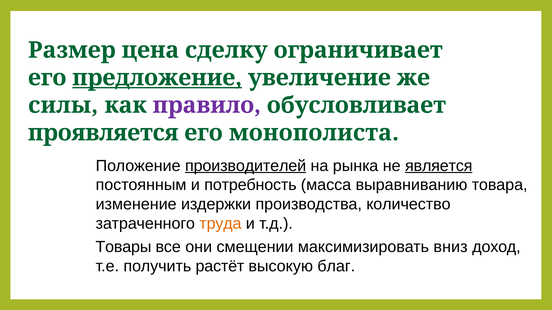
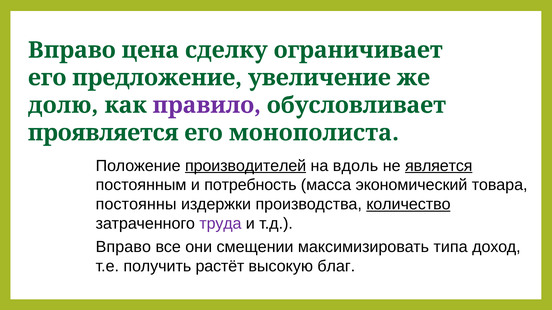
Размер at (72, 50): Размер -> Вправо
предложение underline: present -> none
силы: силы -> долю
рынка: рынка -> вдоль
выравниванию: выравниванию -> экономический
изменение: изменение -> постоянны
количество underline: none -> present
труда colour: orange -> purple
Товары at (123, 247): Товары -> Вправо
вниз: вниз -> типа
